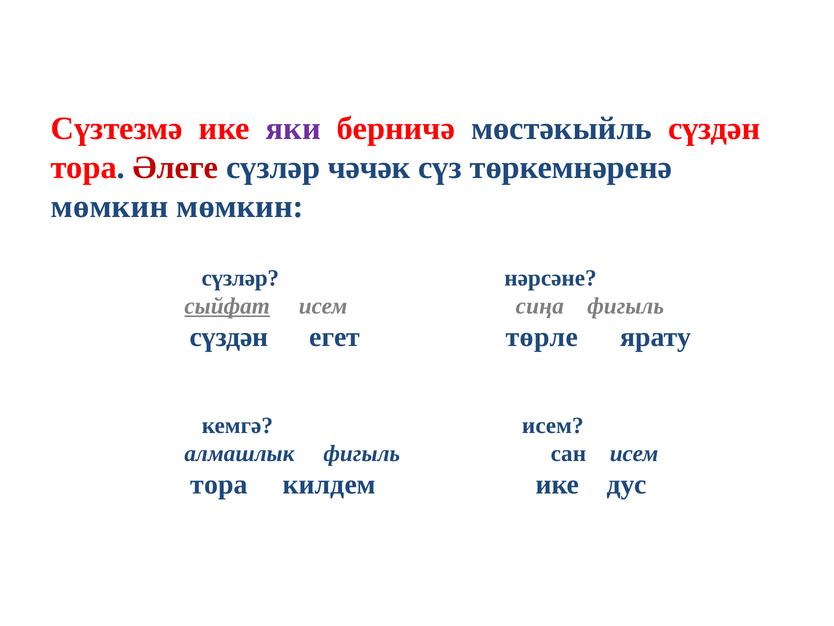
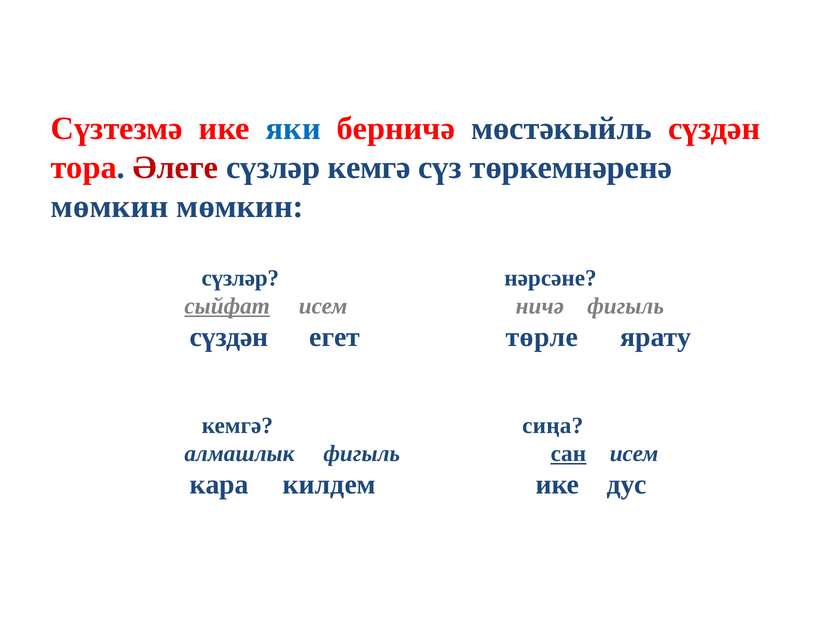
яки colour: purple -> blue
сүзләр чәчәк: чәчәк -> кемгә
сиңа: сиңа -> ничә
кемгә исем: исем -> сиңа
сан underline: none -> present
тора at (219, 484): тора -> кара
